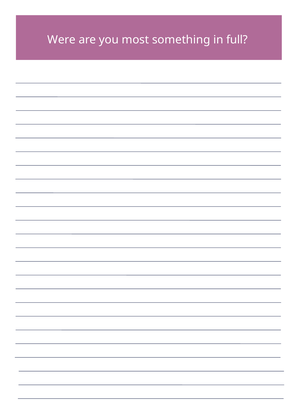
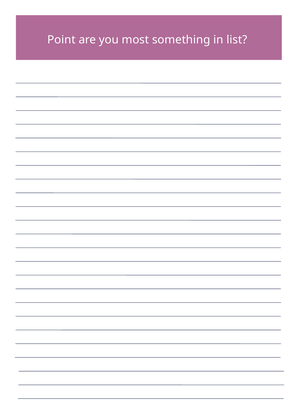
Were: Were -> Point
full: full -> list
